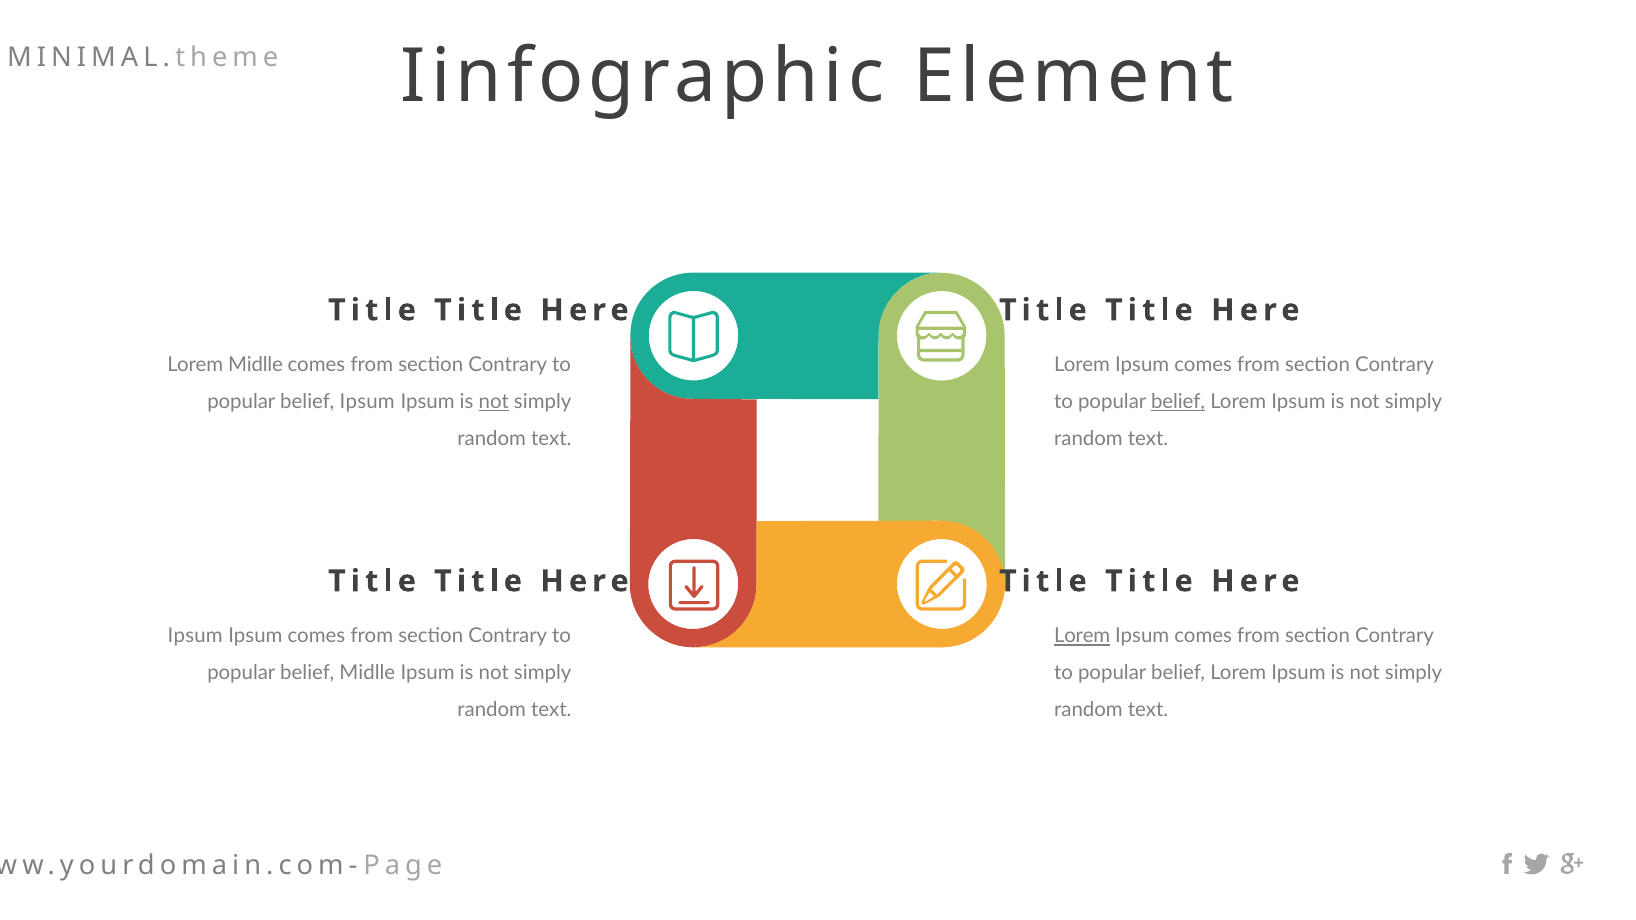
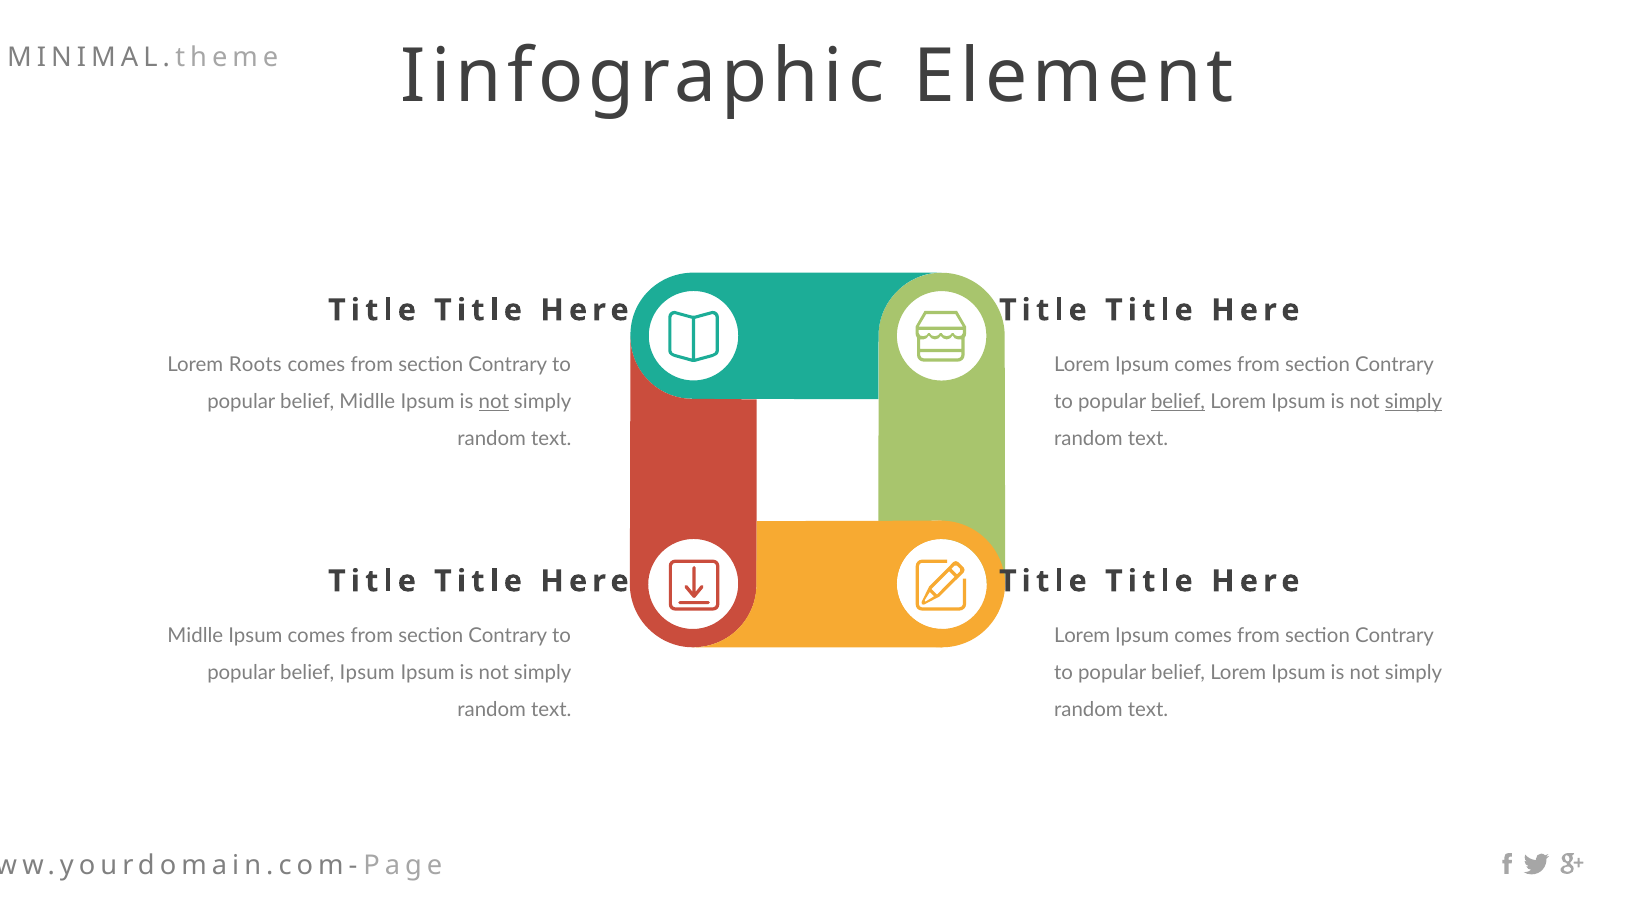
Lorem Midlle: Midlle -> Roots
belief Ipsum: Ipsum -> Midlle
simply at (1414, 402) underline: none -> present
Ipsum at (195, 636): Ipsum -> Midlle
Lorem at (1082, 636) underline: present -> none
belief Midlle: Midlle -> Ipsum
